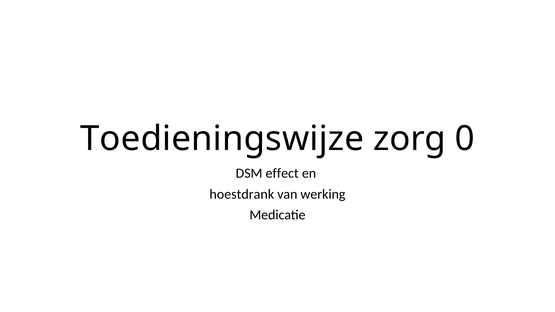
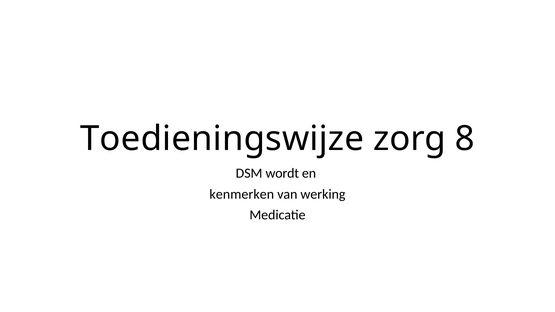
0: 0 -> 8
effect: effect -> wordt
hoestdrank: hoestdrank -> kenmerken
